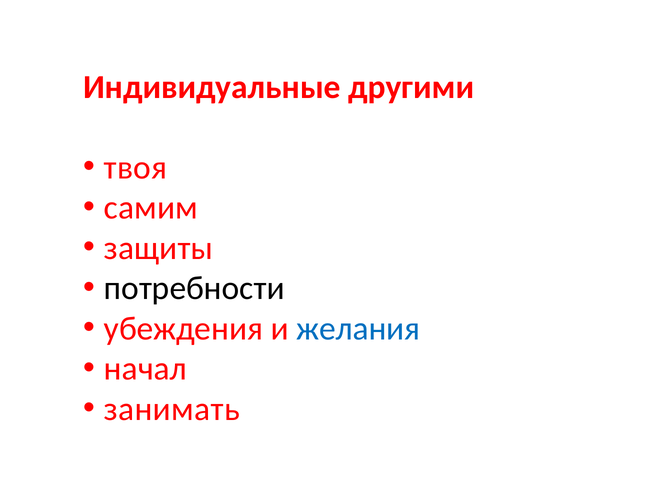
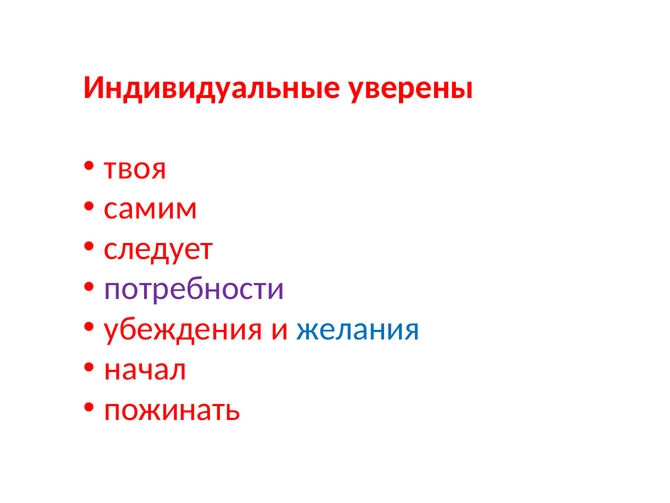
другими: другими -> уверены
защиты: защиты -> следует
потребности colour: black -> purple
занимать: занимать -> пожинать
